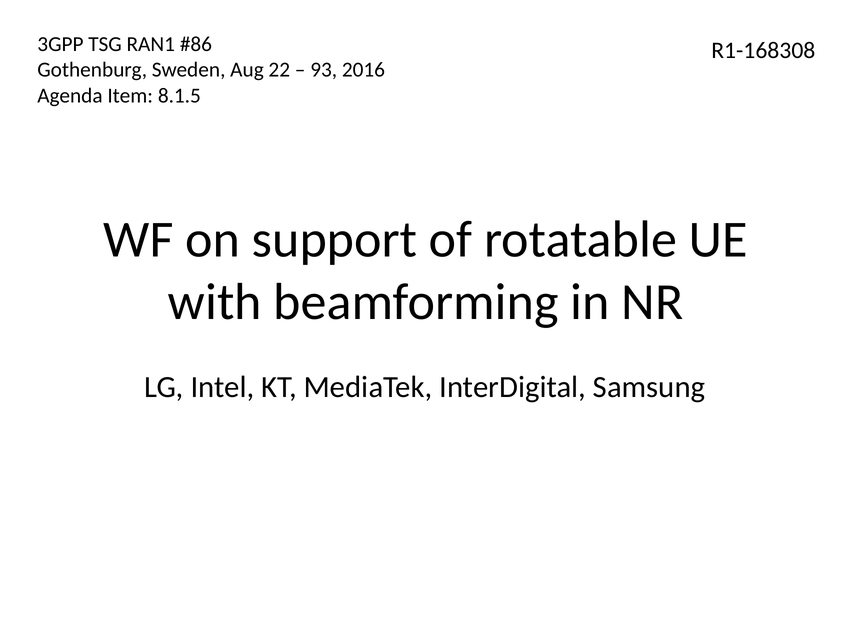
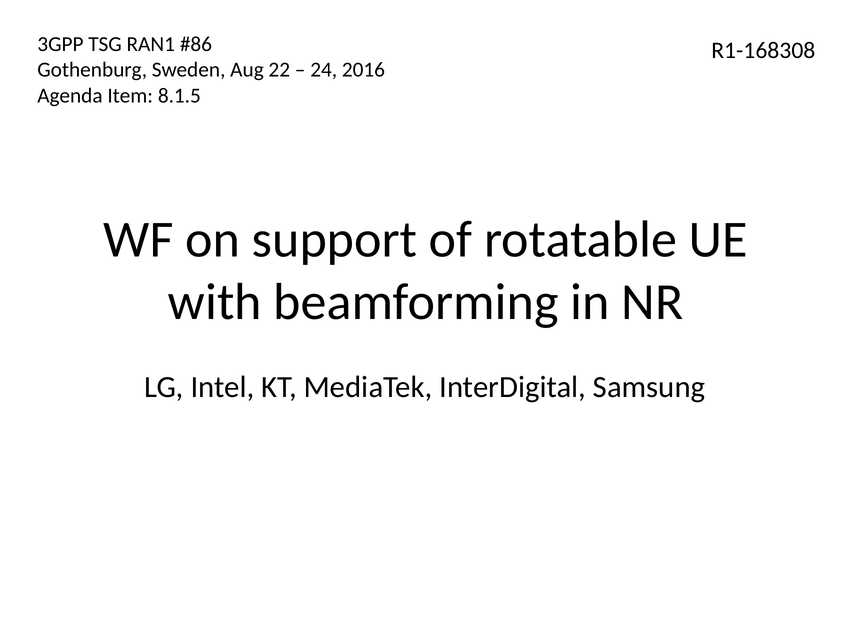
93: 93 -> 24
